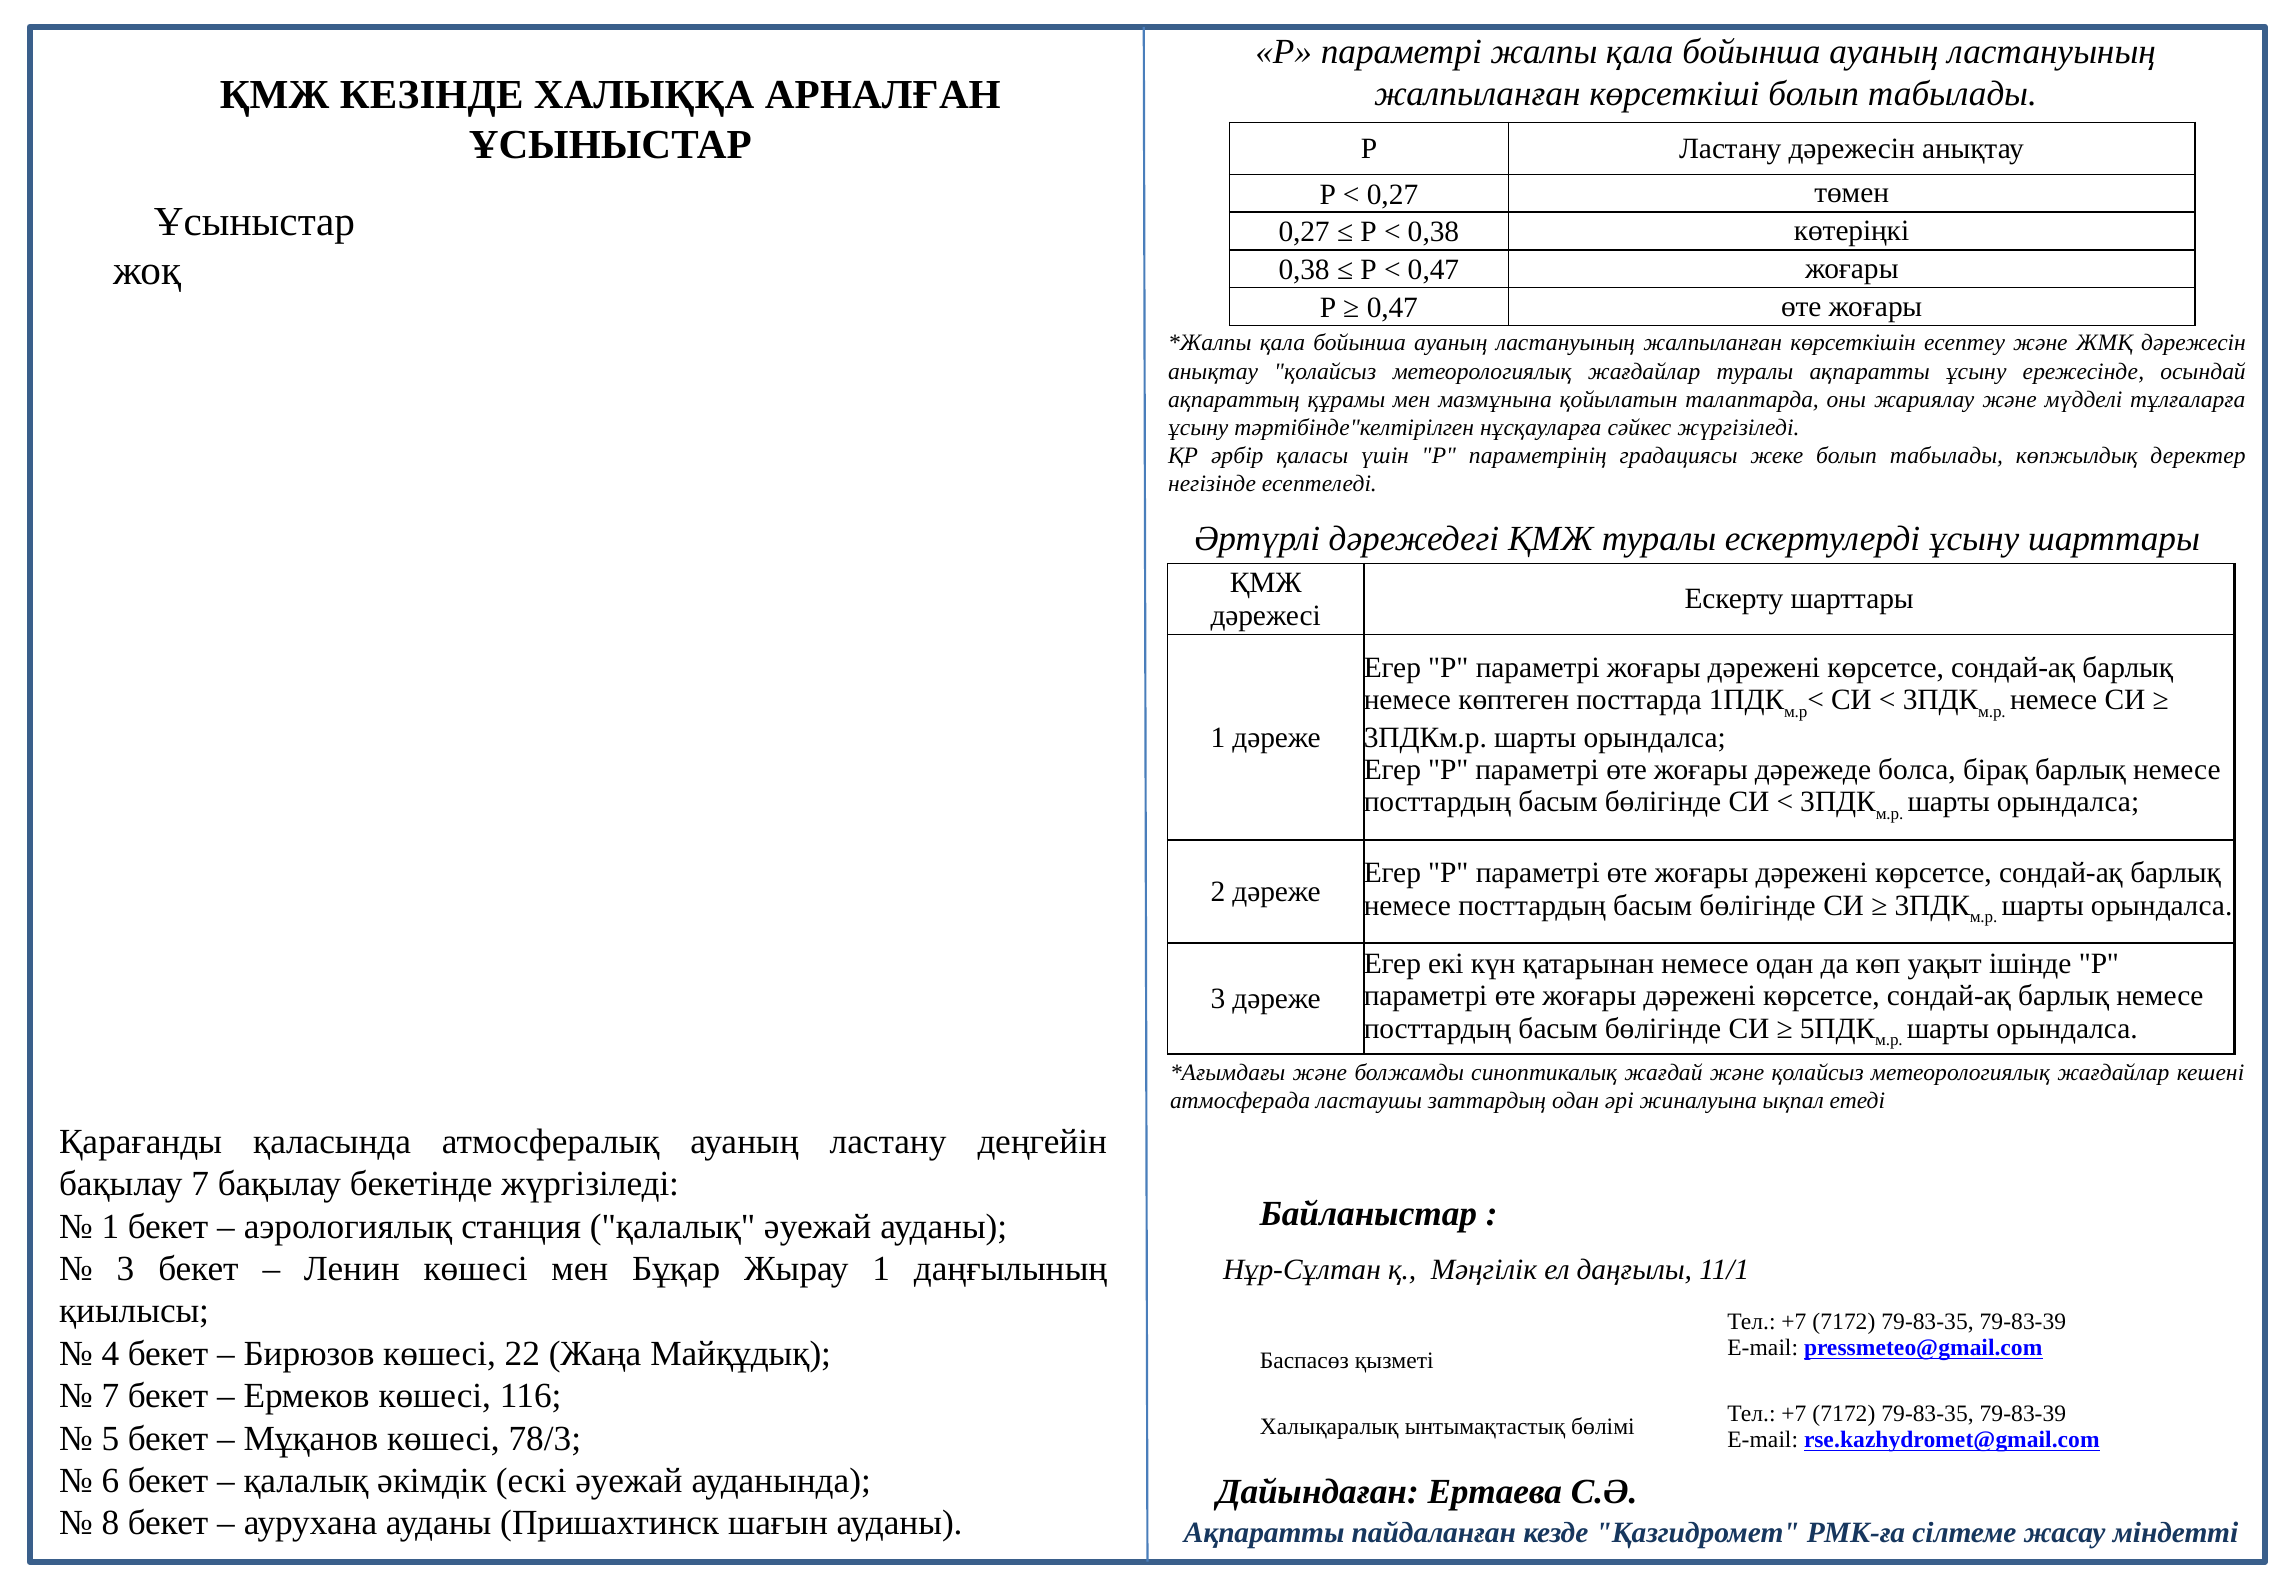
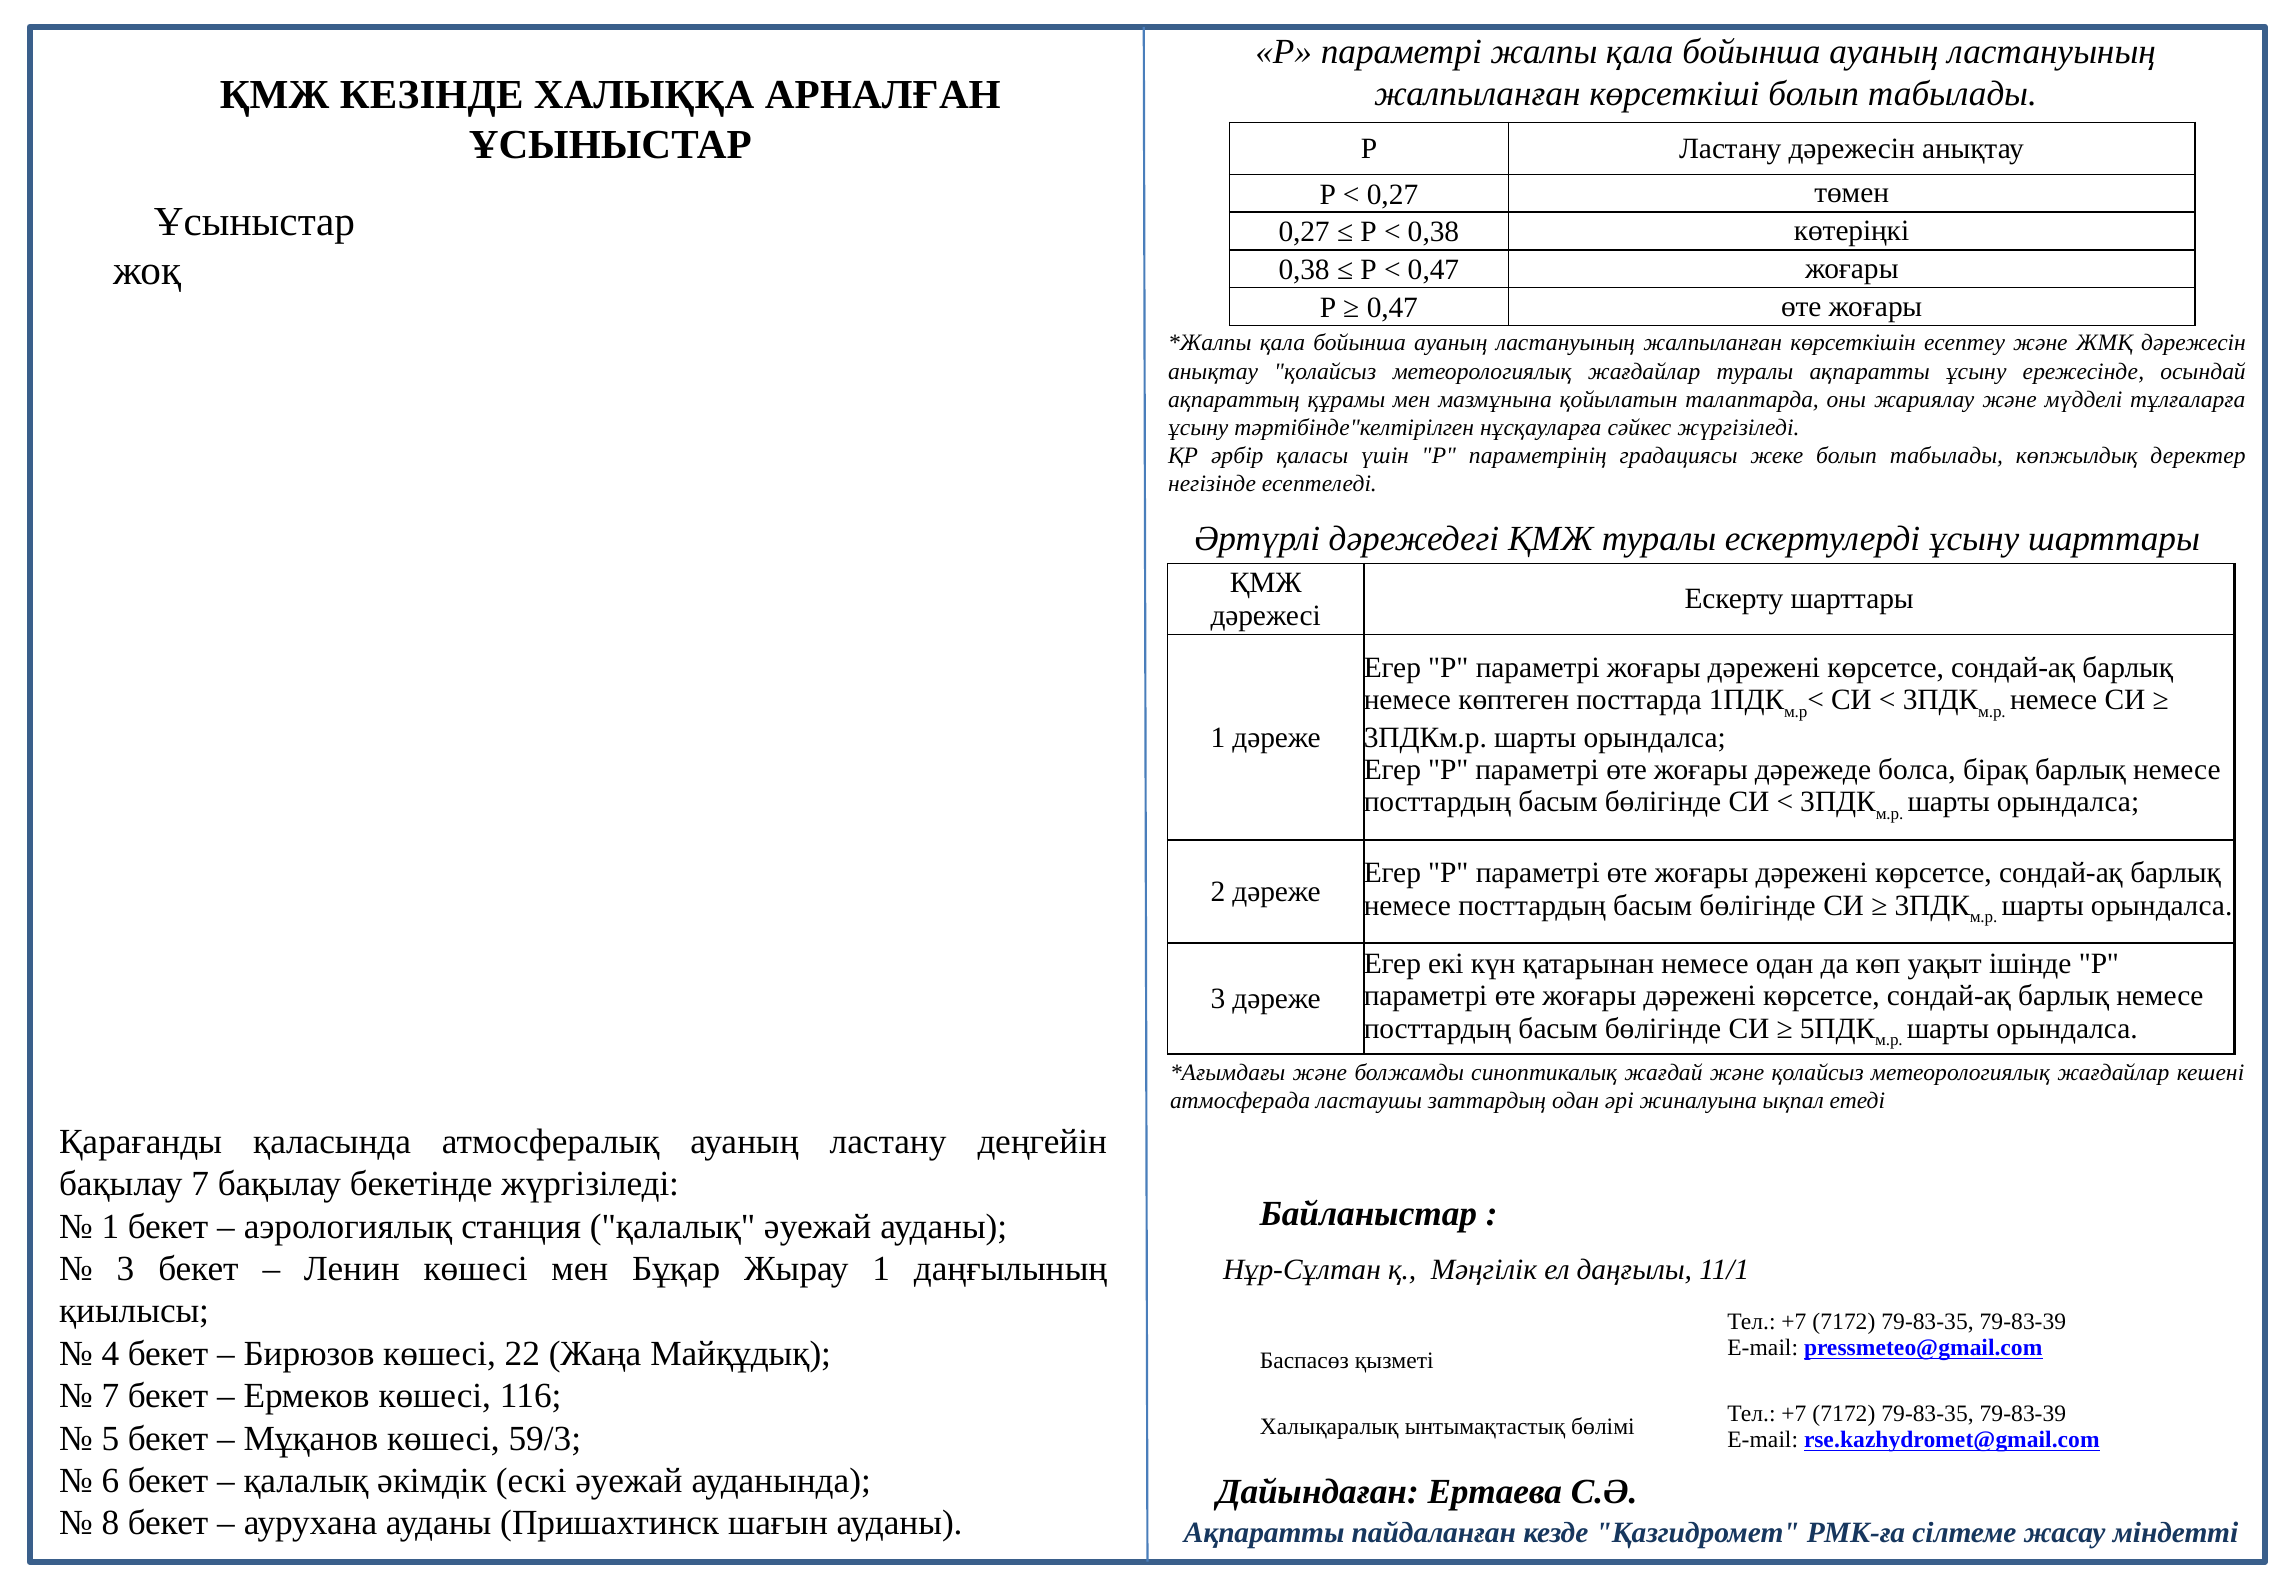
78/3: 78/3 -> 59/3
